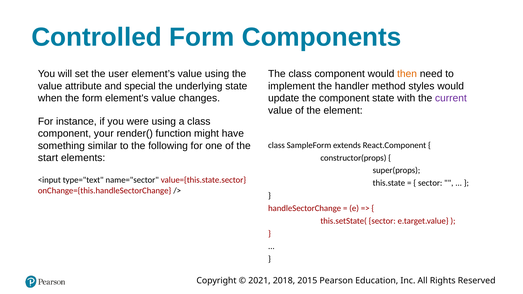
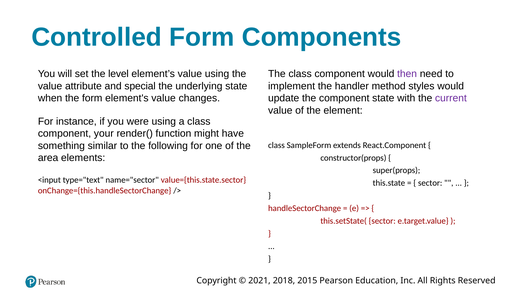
user: user -> level
then colour: orange -> purple
start: start -> area
